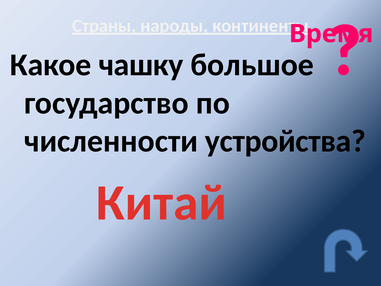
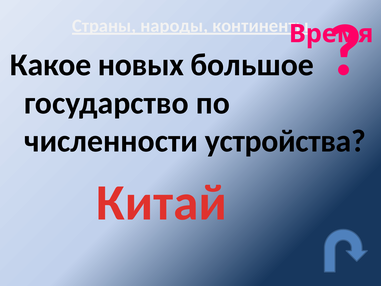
чашку: чашку -> новых
